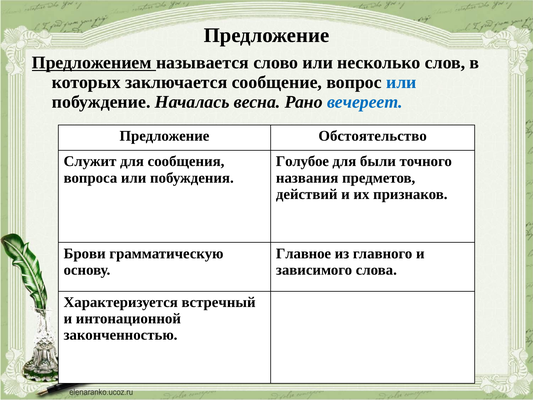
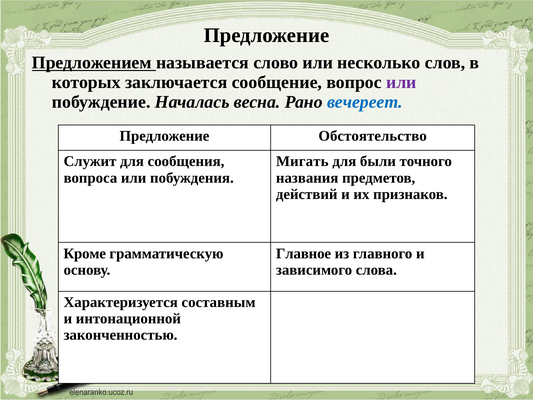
или at (401, 82) colour: blue -> purple
Голубое: Голубое -> Мигать
Брови: Брови -> Кроме
встречный: встречный -> составным
